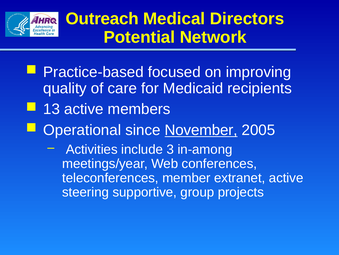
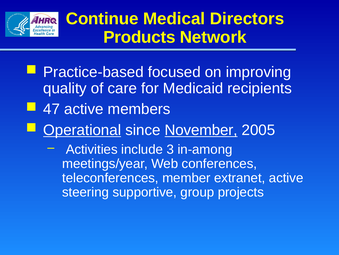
Outreach: Outreach -> Continue
Potential: Potential -> Products
13: 13 -> 47
Operational underline: none -> present
